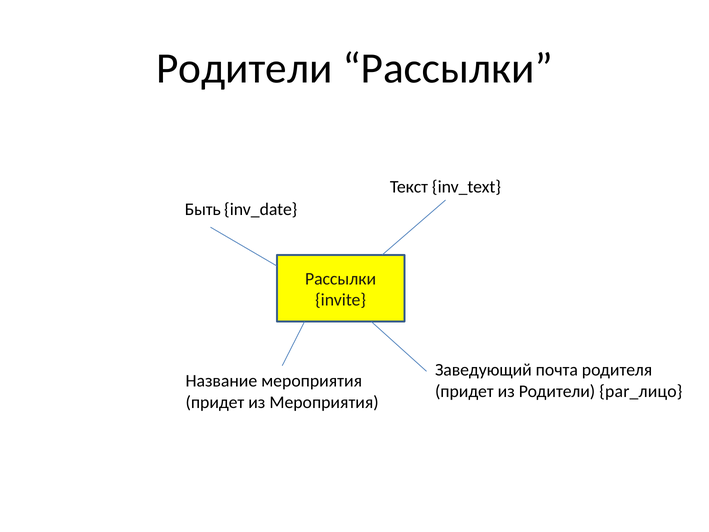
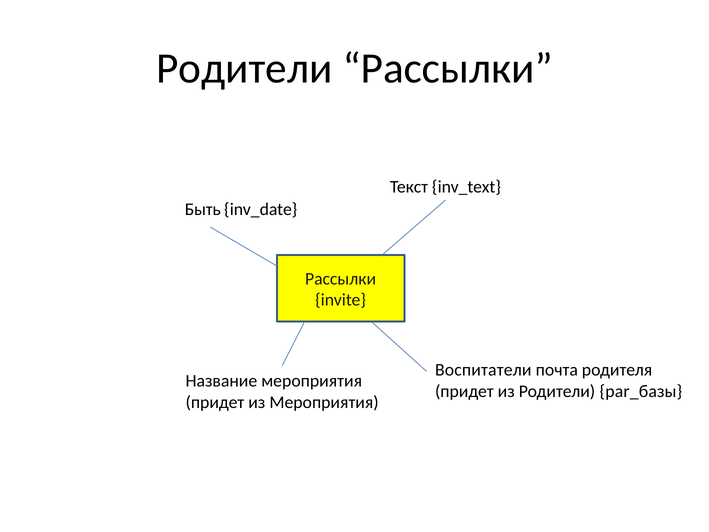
Заведующий: Заведующий -> Воспитатели
par_лицо: par_лицо -> par_базы
